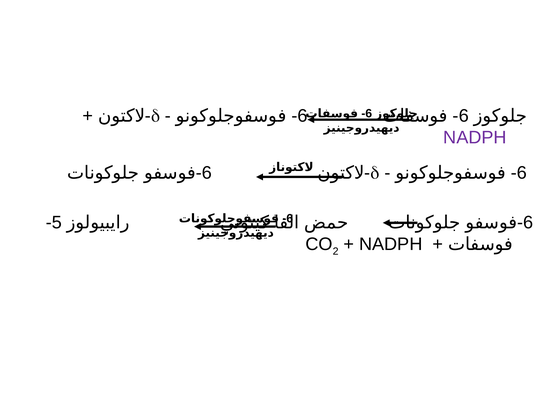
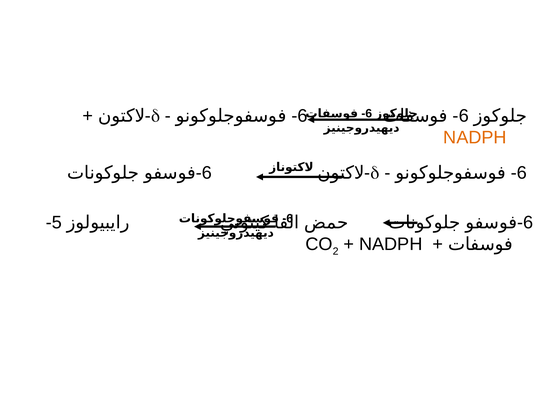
NADPH at (475, 137) colour: purple -> orange
